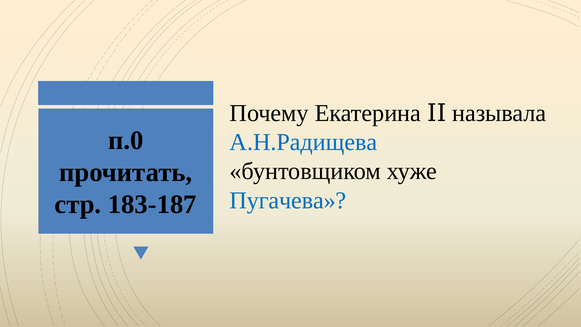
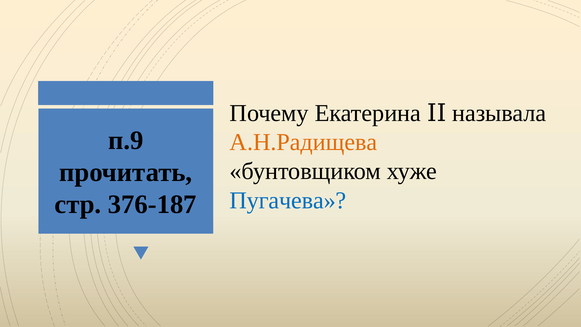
п.0: п.0 -> п.9
А.Н.Радищева colour: blue -> orange
183-187: 183-187 -> 376-187
